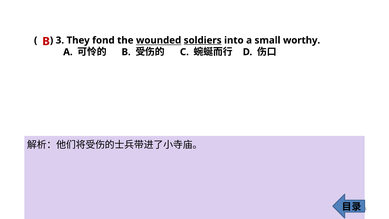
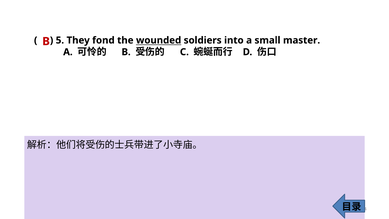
3: 3 -> 5
soldiers underline: present -> none
worthy: worthy -> master
